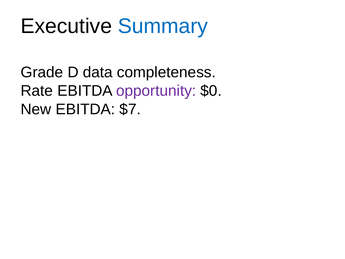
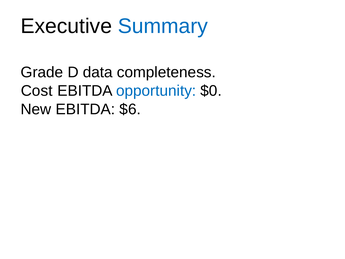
Rate: Rate -> Cost
opportunity colour: purple -> blue
$7: $7 -> $6
